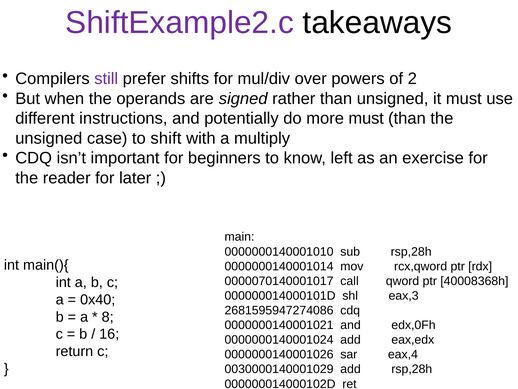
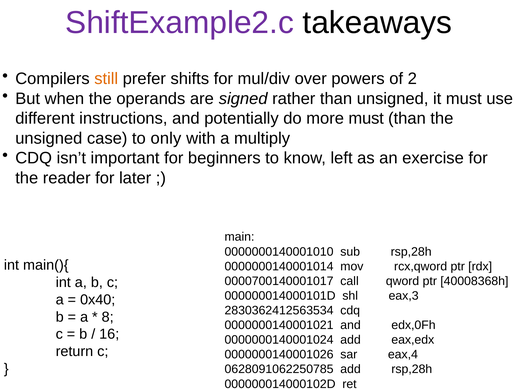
still colour: purple -> orange
shift: shift -> only
0000070140001017: 0000070140001017 -> 0000700140001017
2681595947274086: 2681595947274086 -> 2830362412563534
0030000140001029: 0030000140001029 -> 0628091062250785
